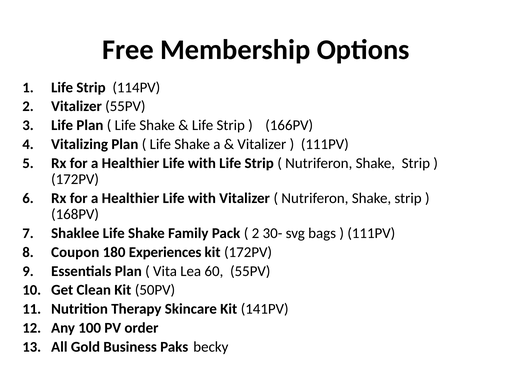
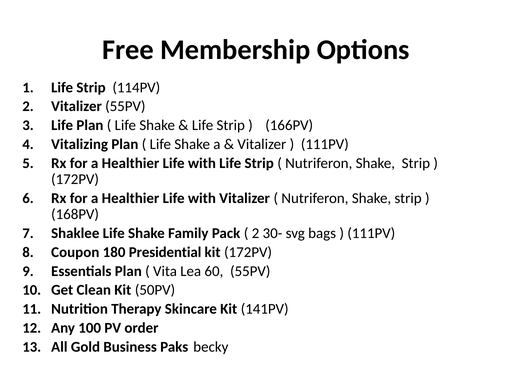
Experiences: Experiences -> Presidential
